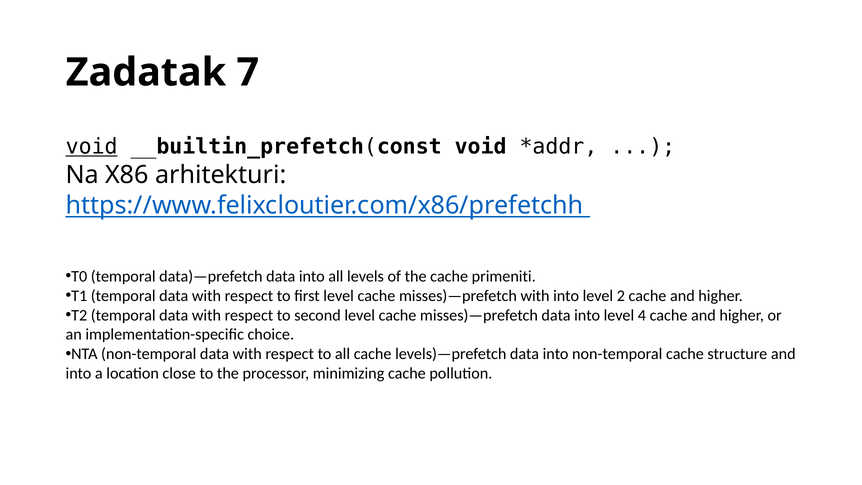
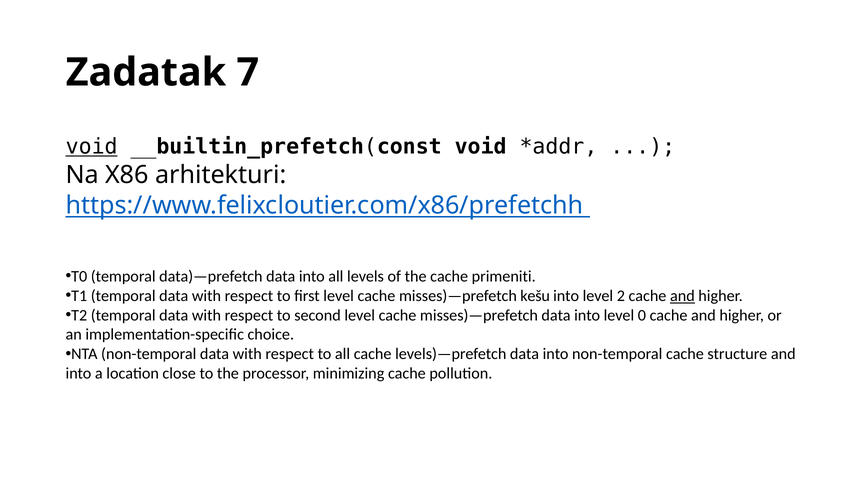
misses)—prefetch with: with -> kešu
and at (682, 296) underline: none -> present
4: 4 -> 0
